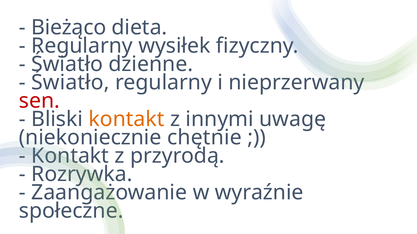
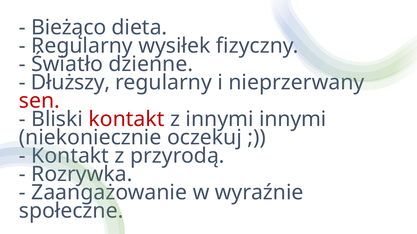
Światło at (70, 83): Światło -> Dłuższy
kontakt at (127, 119) colour: orange -> red
innymi uwagę: uwagę -> innymi
chętnie: chętnie -> oczekuj
